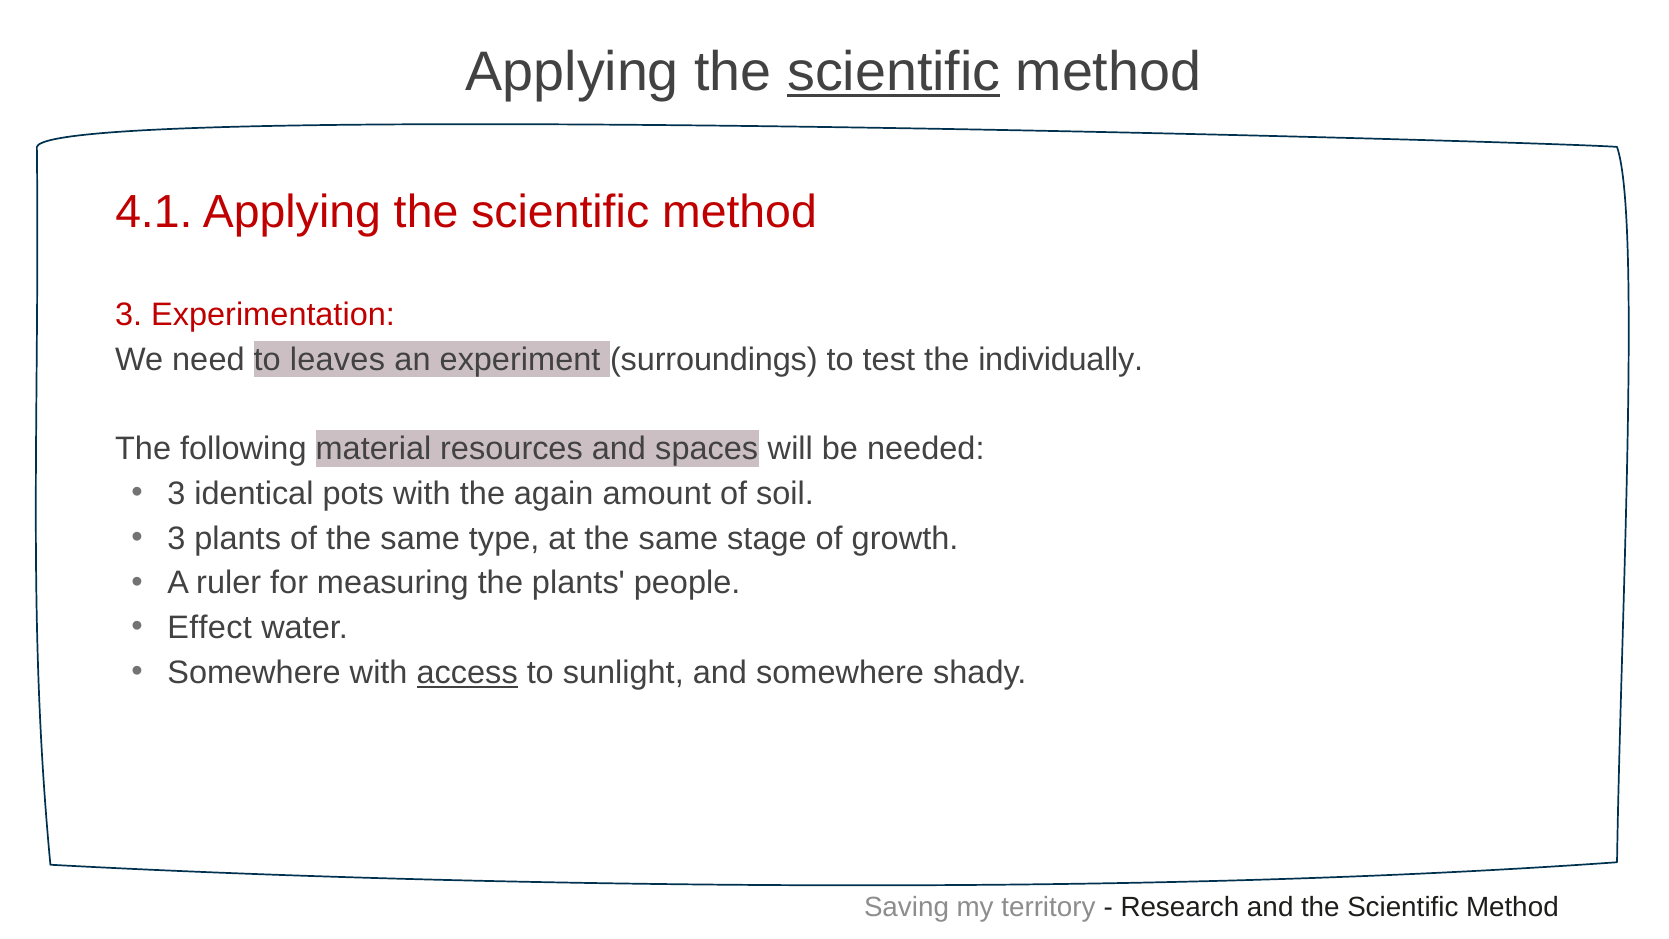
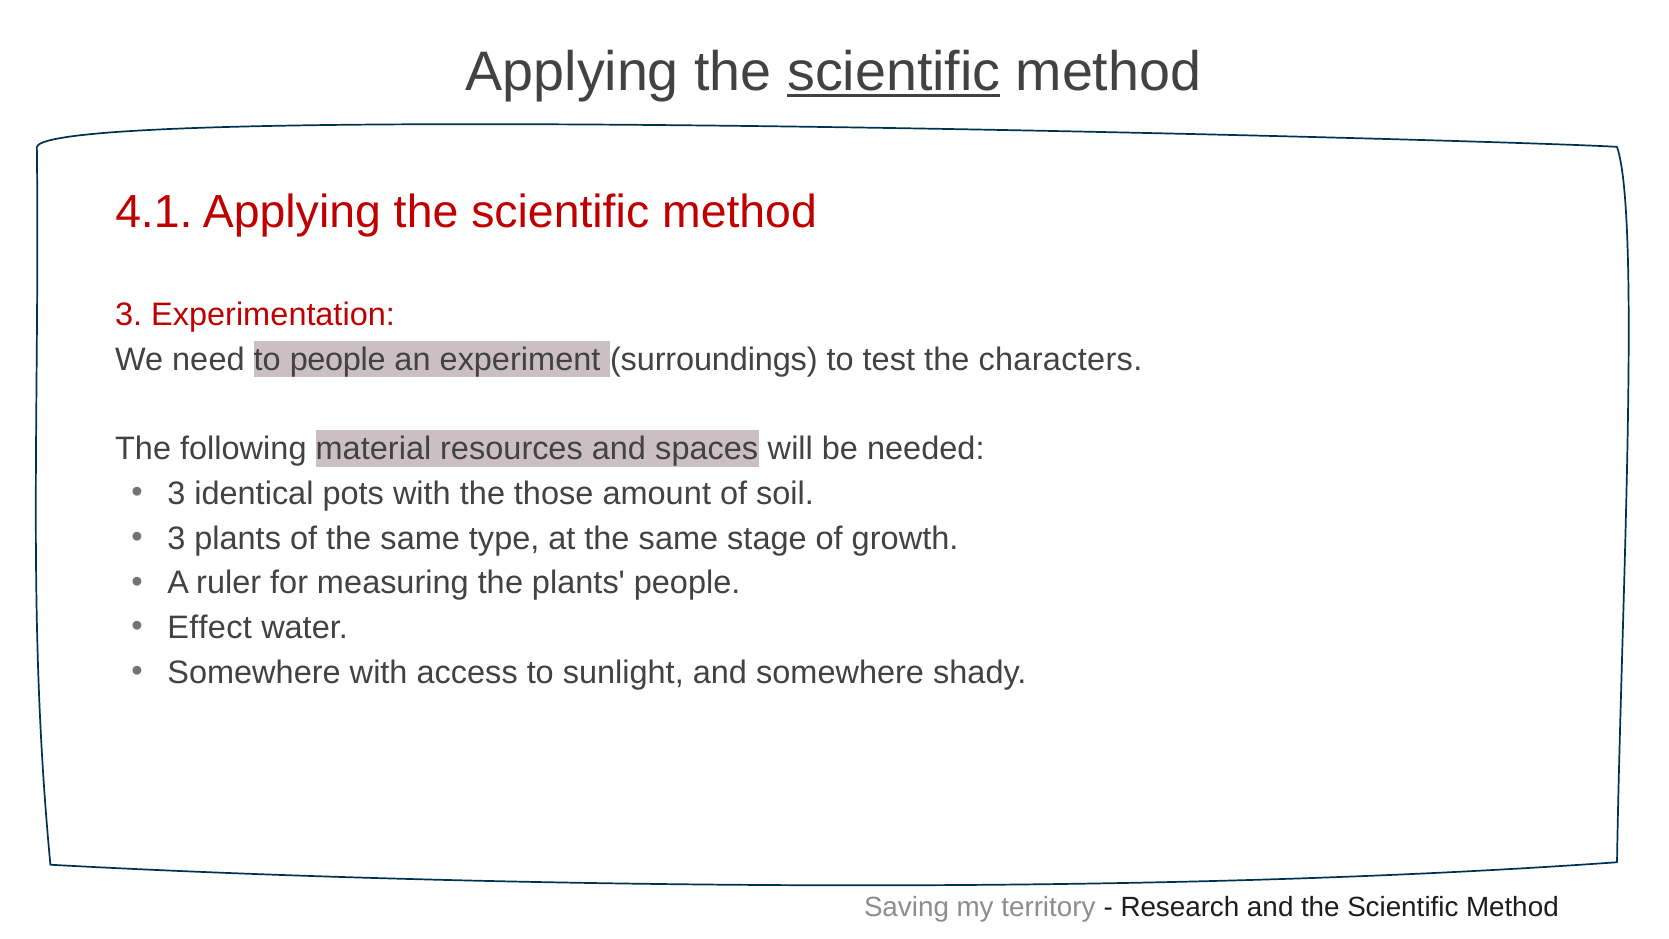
to leaves: leaves -> people
individually: individually -> characters
again: again -> those
access underline: present -> none
